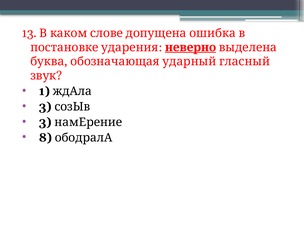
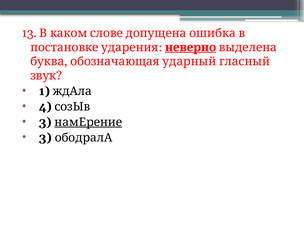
3 at (45, 107): 3 -> 4
намЕрение underline: none -> present
8 at (45, 138): 8 -> 3
